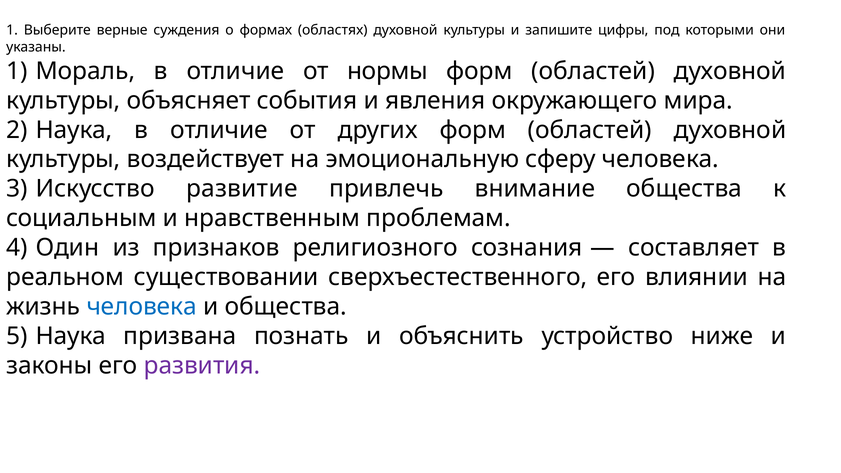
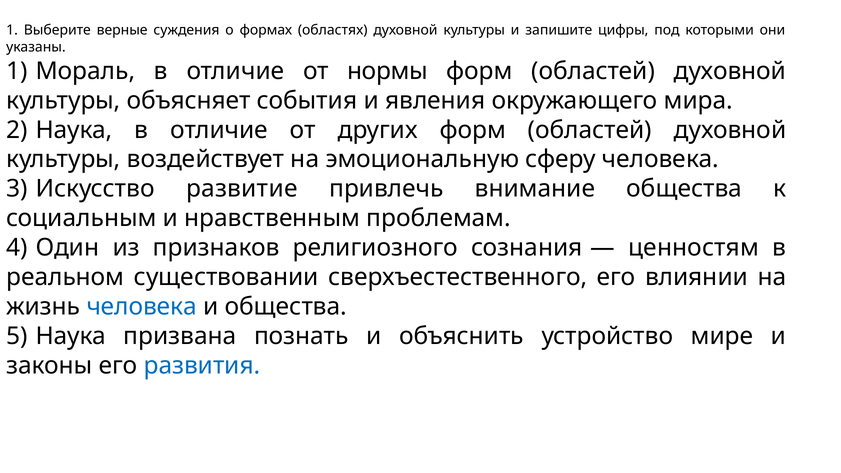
составляет: составляет -> ценностям
ниже: ниже -> мире
развития colour: purple -> blue
